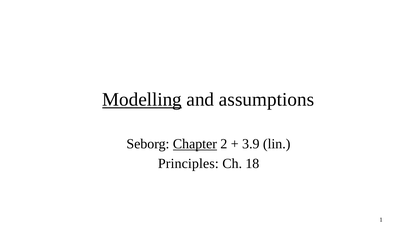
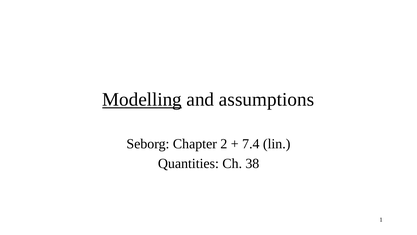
Chapter underline: present -> none
3.9: 3.9 -> 7.4
Principles: Principles -> Quantities
18: 18 -> 38
